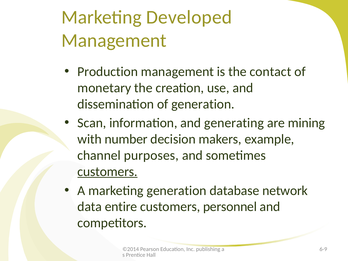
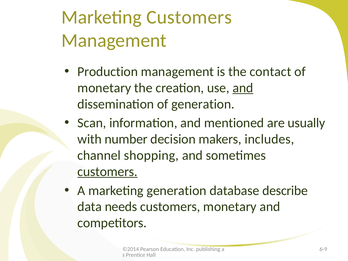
Marketing Developed: Developed -> Customers
and at (243, 88) underline: none -> present
generating: generating -> mentioned
mining: mining -> usually
example: example -> includes
purposes: purposes -> shopping
network: network -> describe
entire: entire -> needs
customers personnel: personnel -> monetary
